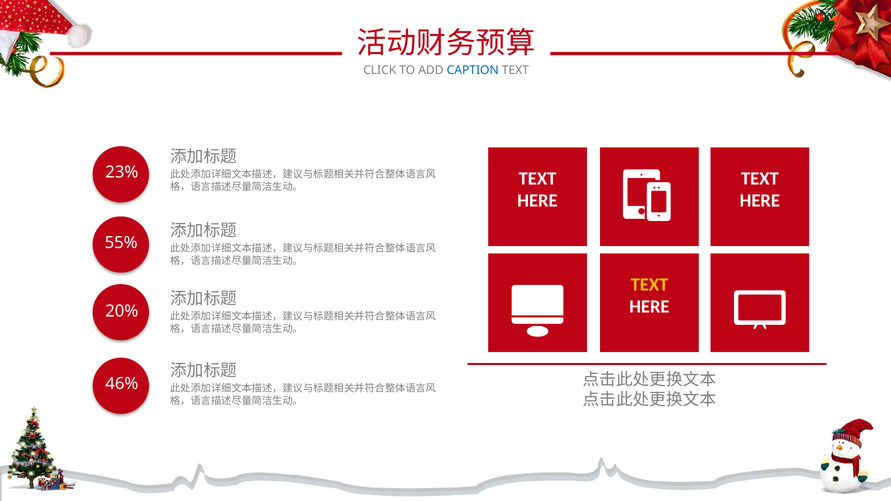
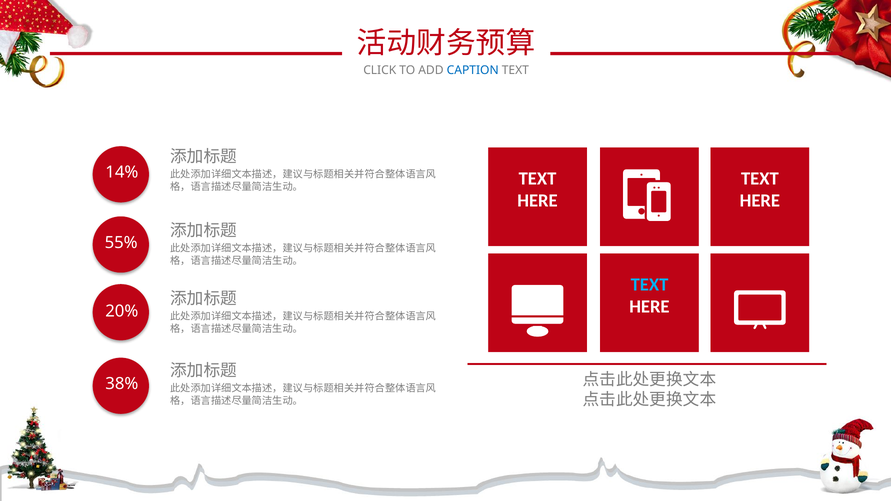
23%: 23% -> 14%
TEXT at (649, 285) colour: yellow -> light blue
46%: 46% -> 38%
